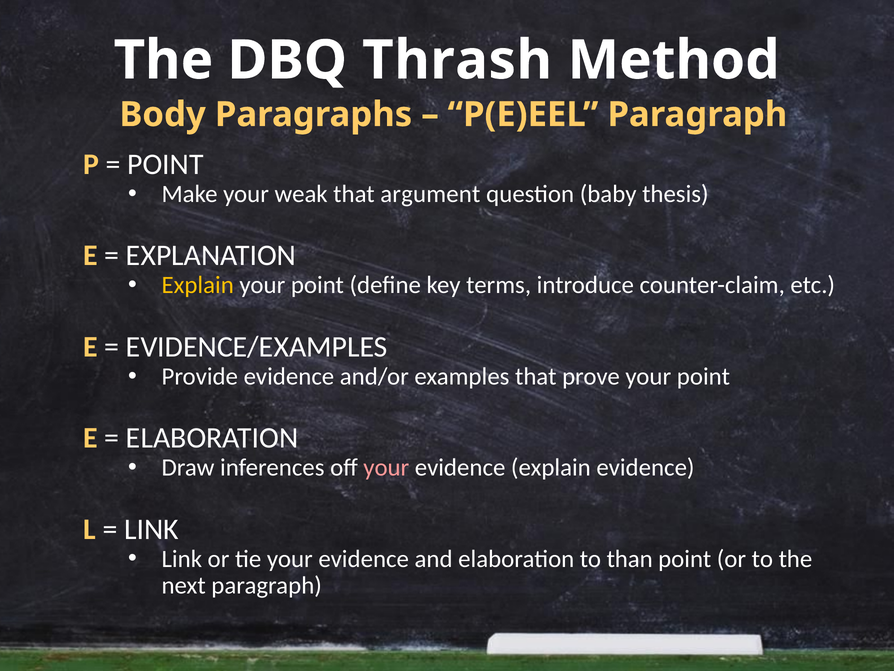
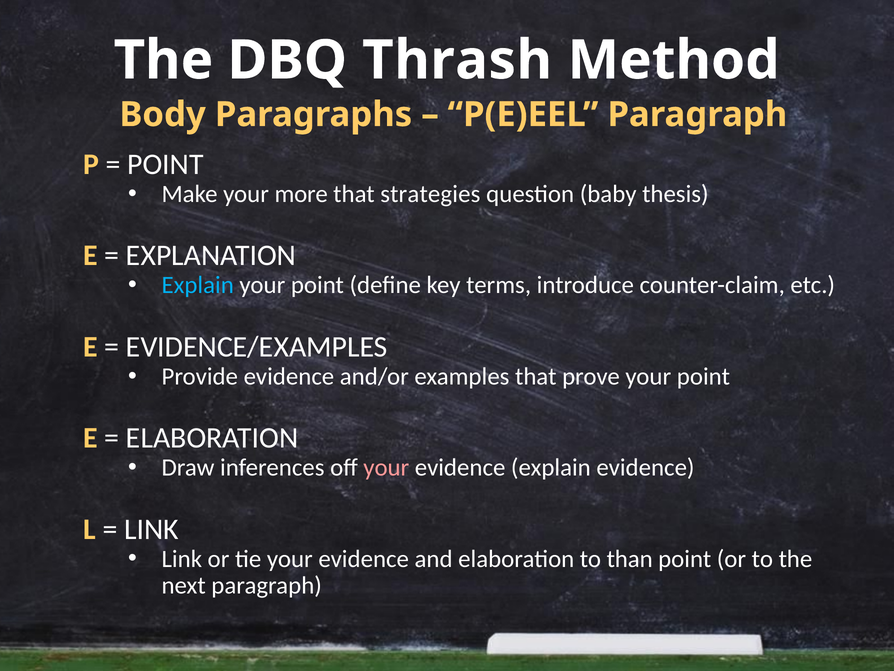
weak: weak -> more
argument: argument -> strategies
Explain at (198, 285) colour: yellow -> light blue
